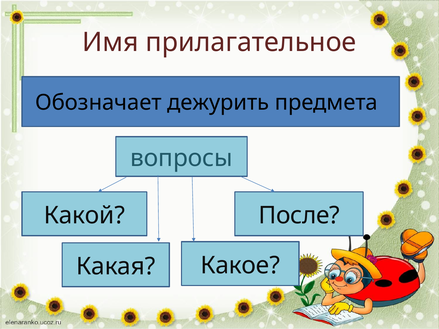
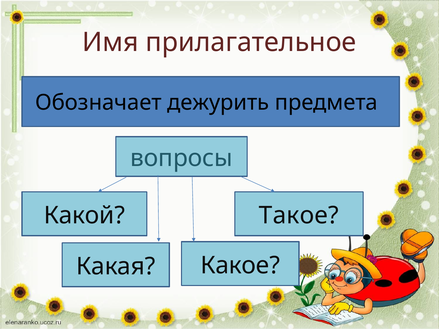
После: После -> Такое
